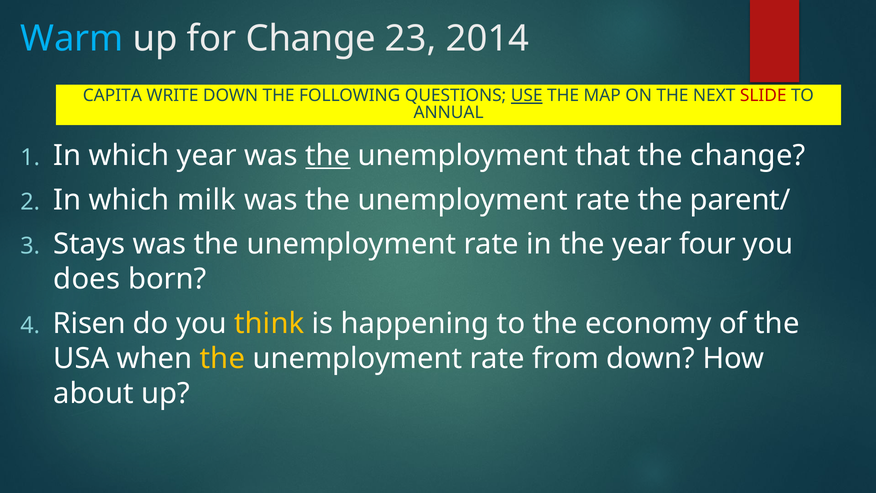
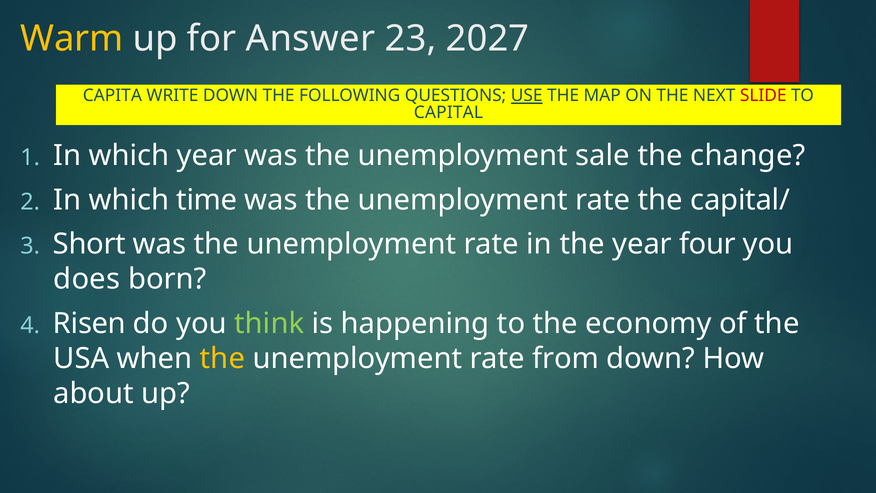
Warm colour: light blue -> yellow
for Change: Change -> Answer
2014: 2014 -> 2027
ANNUAL: ANNUAL -> CAPITAL
the at (328, 156) underline: present -> none
that: that -> sale
milk: milk -> time
parent/: parent/ -> capital/
Stays: Stays -> Short
think colour: yellow -> light green
